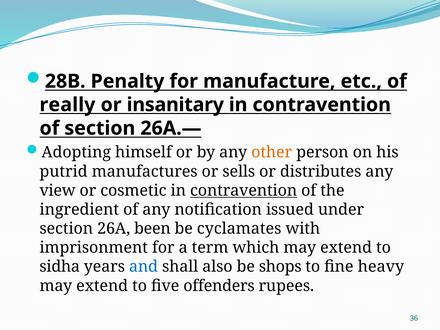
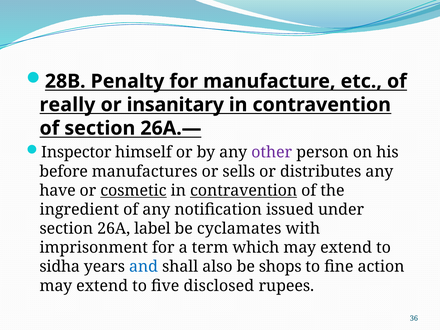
Adopting: Adopting -> Inspector
other colour: orange -> purple
putrid: putrid -> before
view: view -> have
cosmetic underline: none -> present
been: been -> label
heavy: heavy -> action
offenders: offenders -> disclosed
